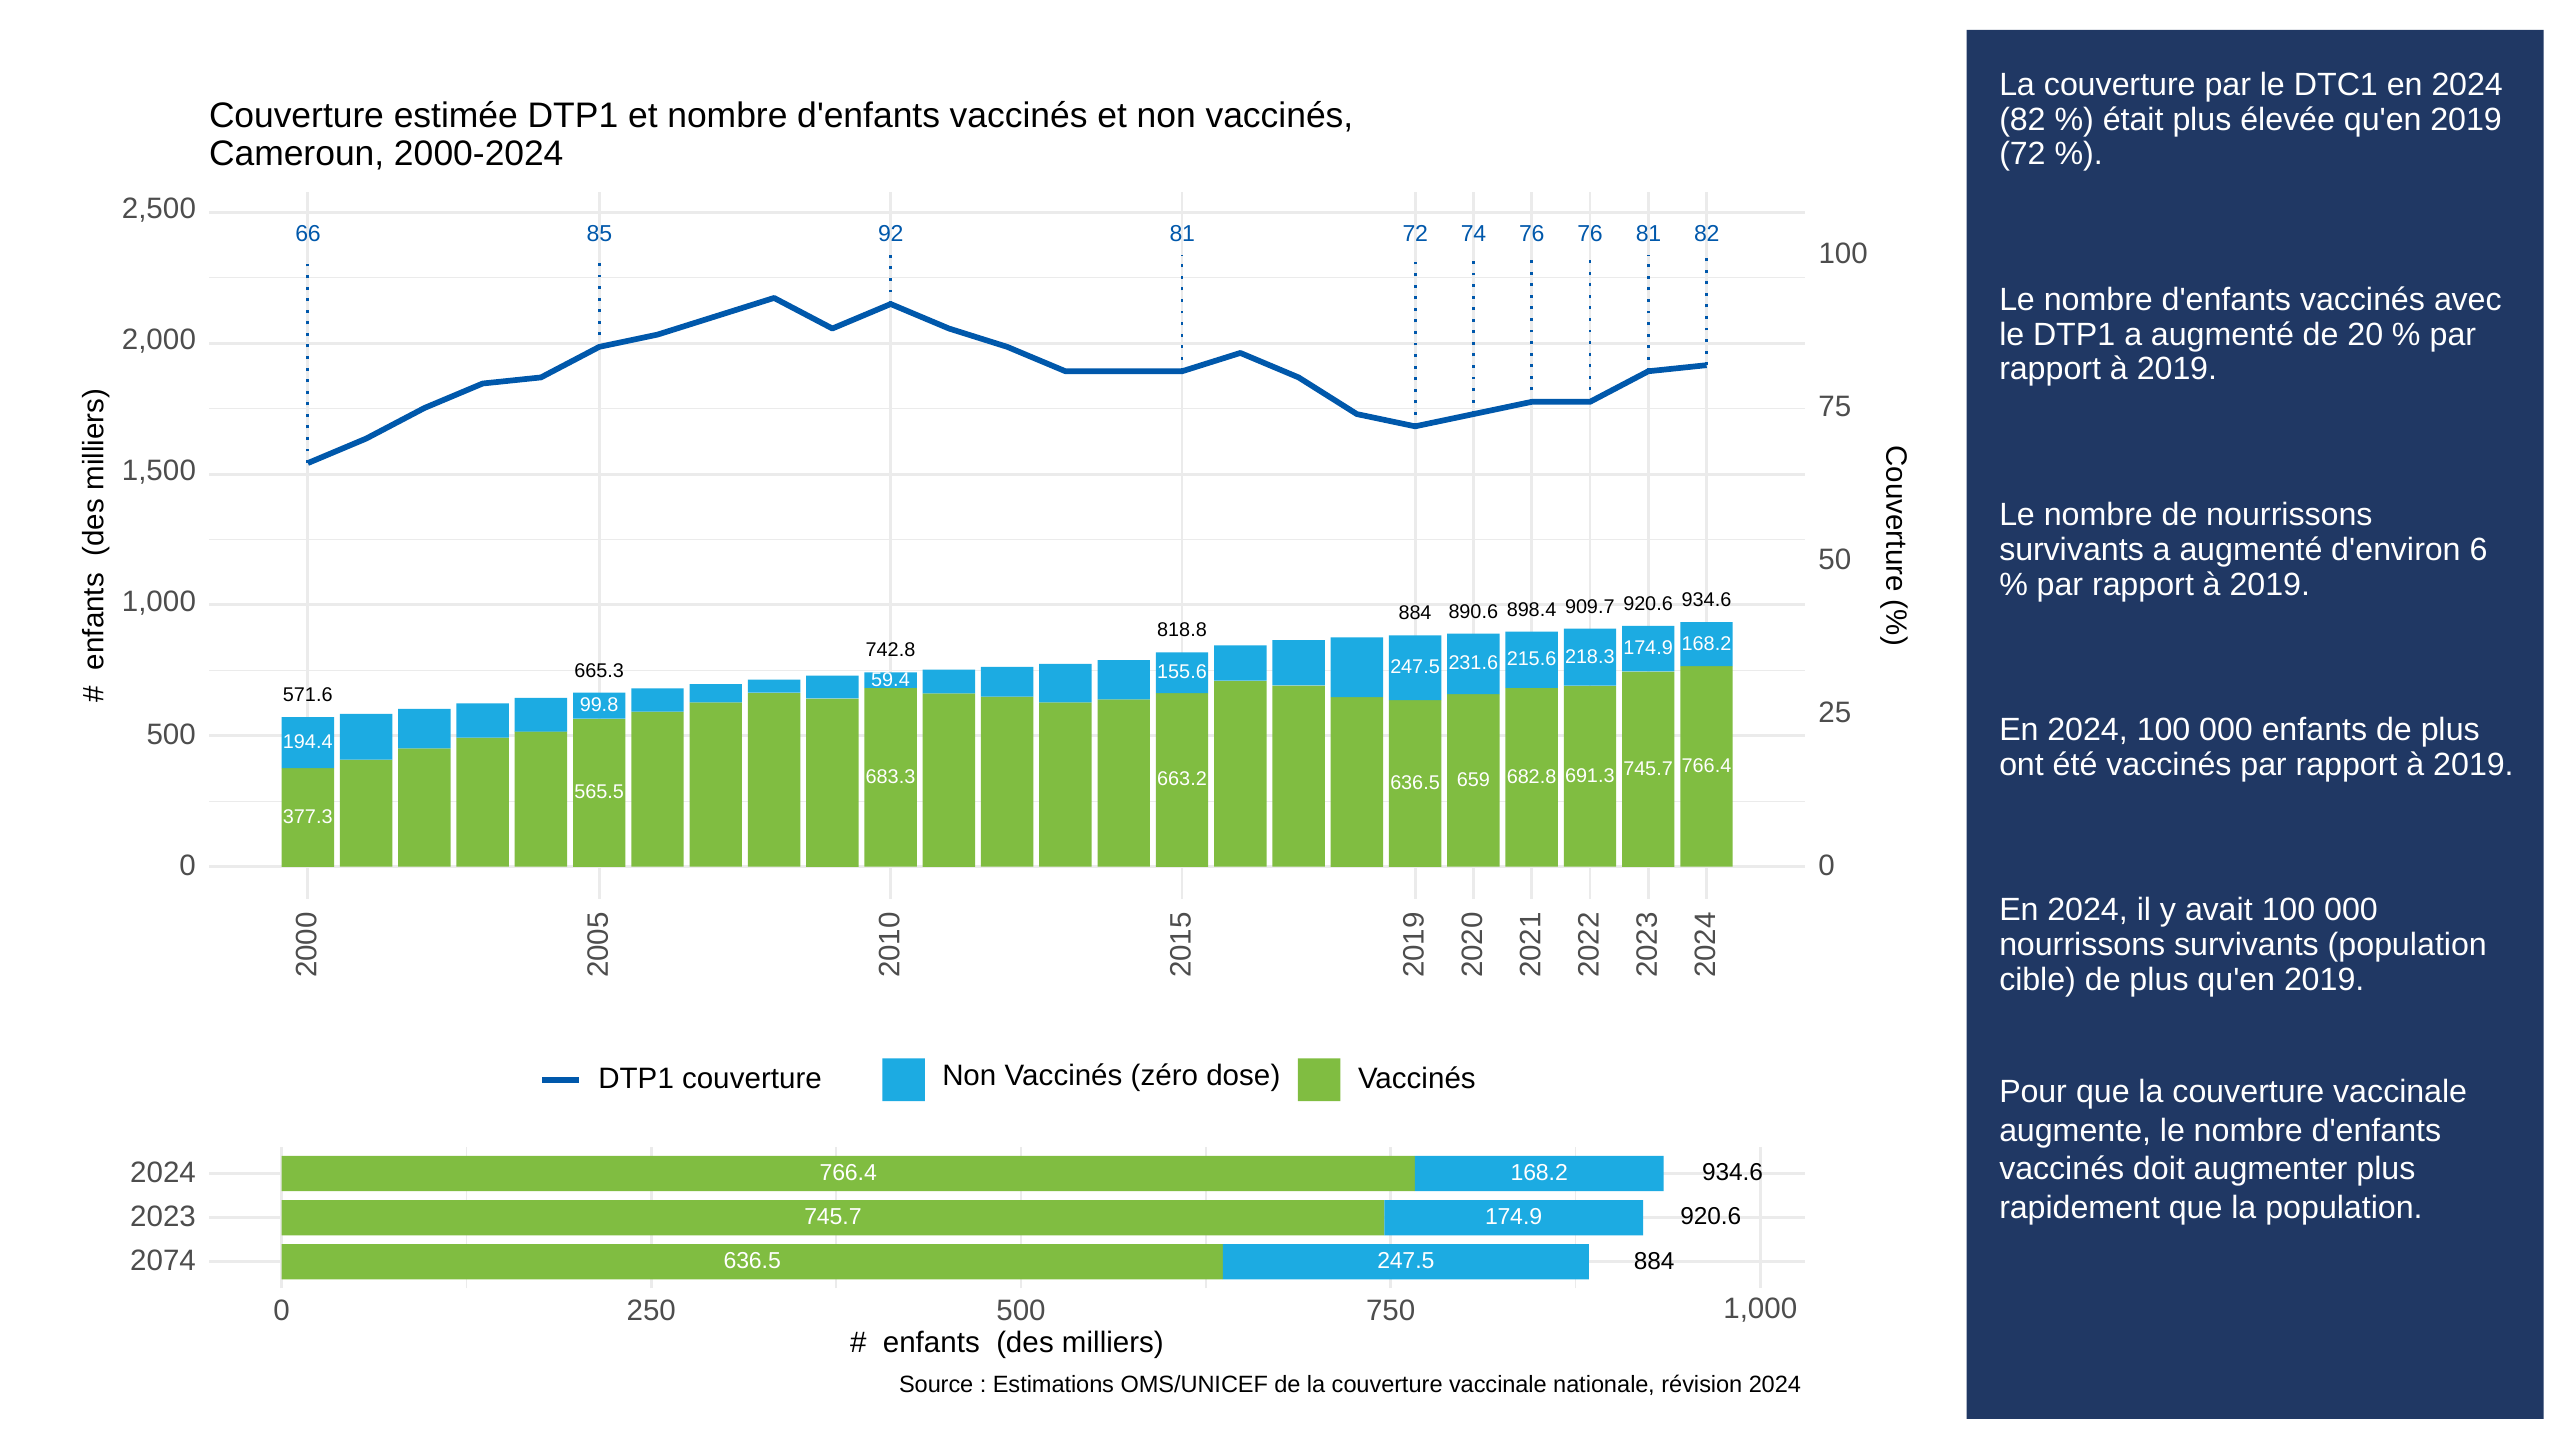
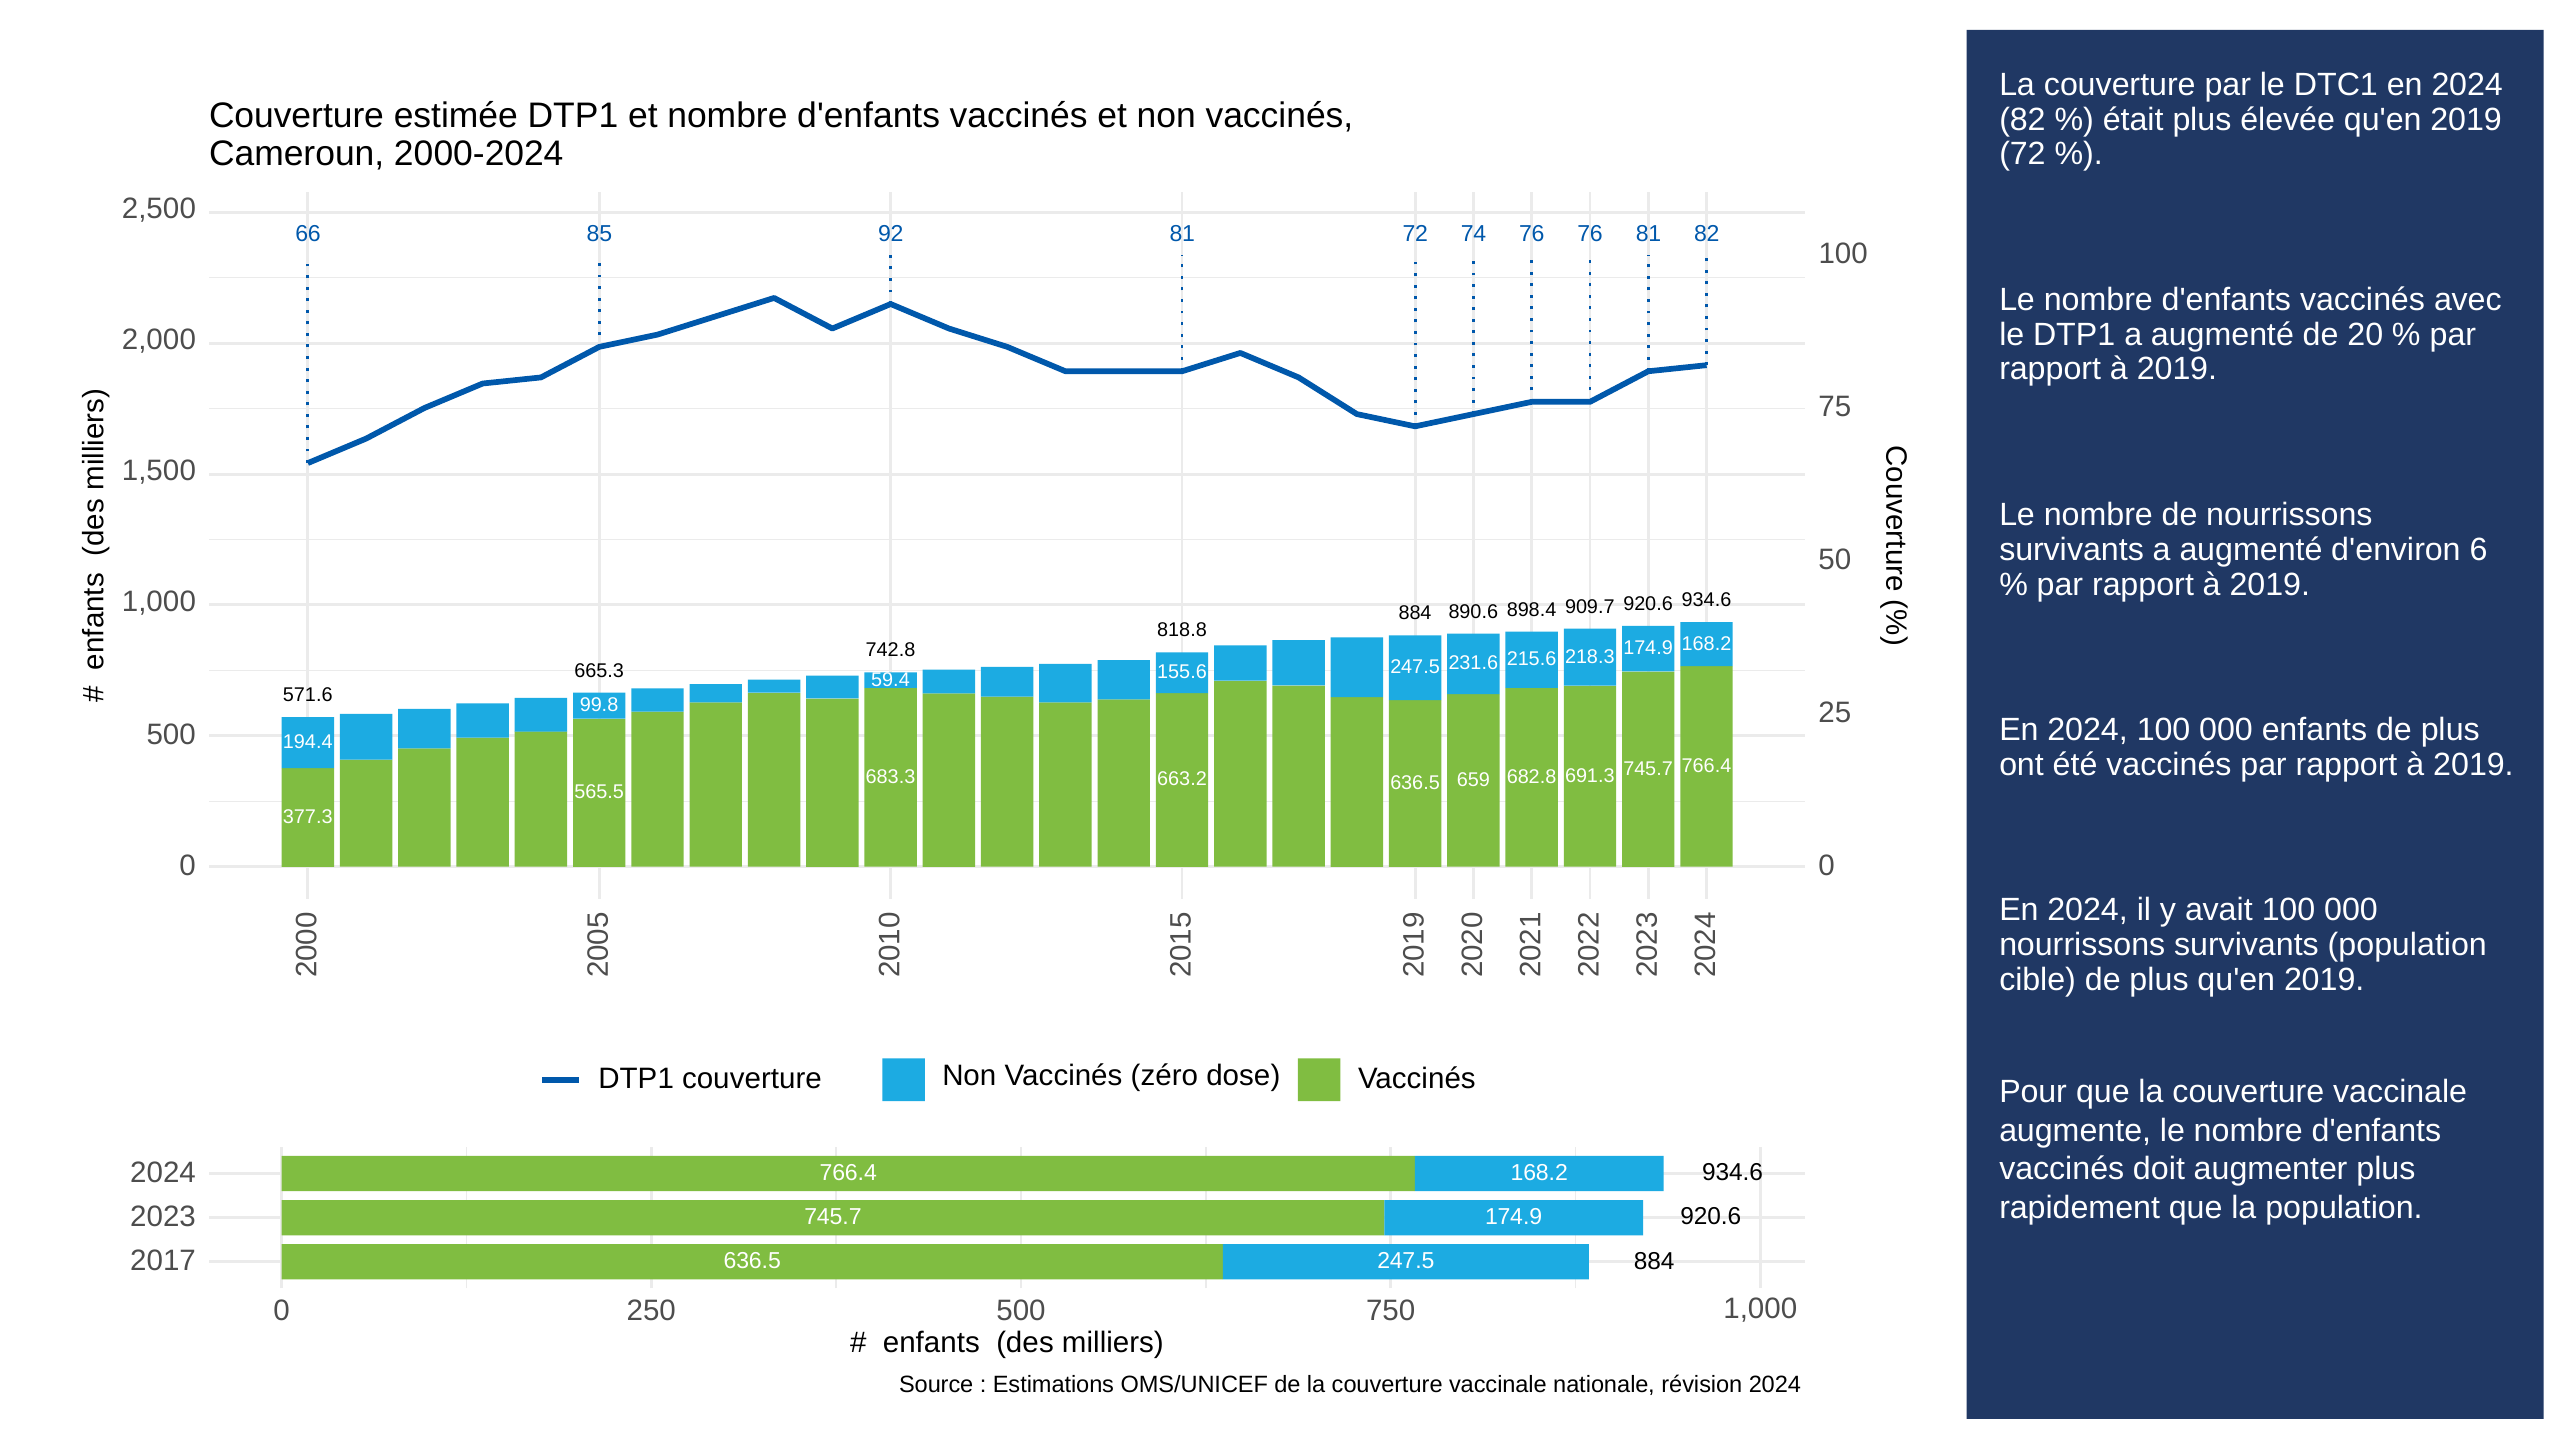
2074: 2074 -> 2017
